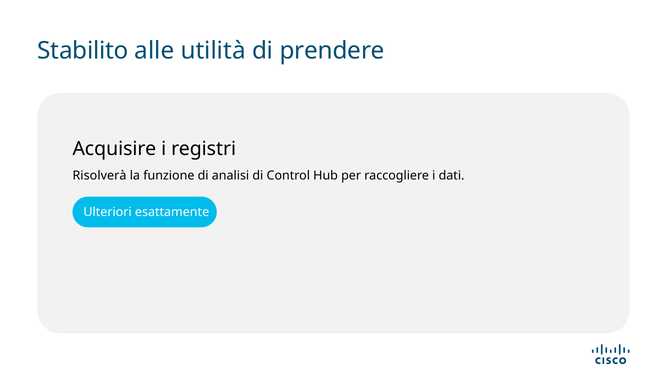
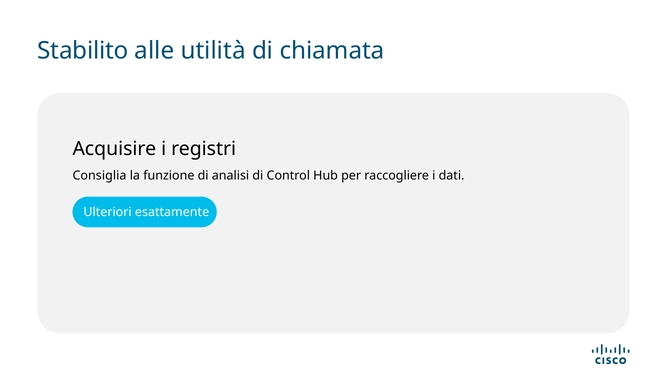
prendere: prendere -> chiamata
Risolverà: Risolverà -> Consiglia
